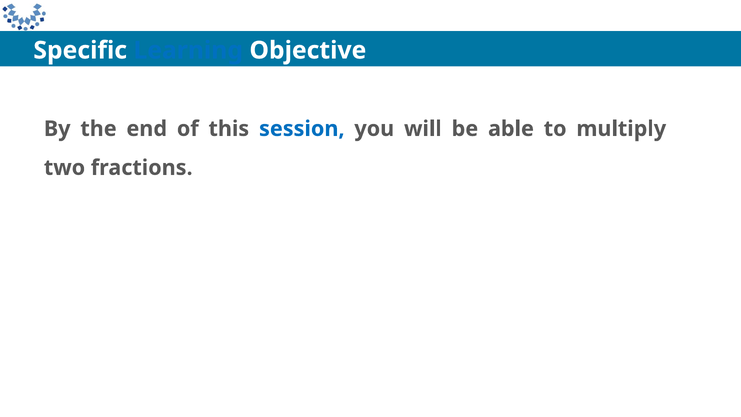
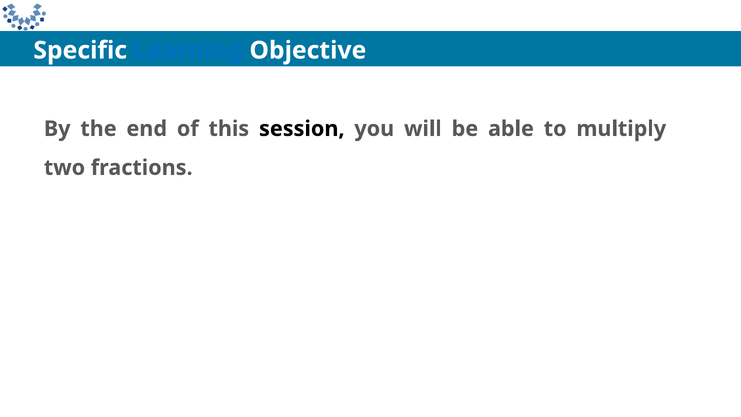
session colour: blue -> black
